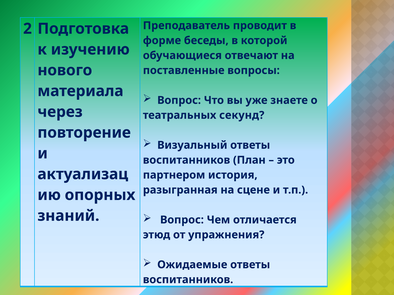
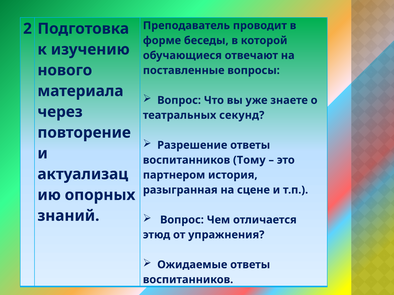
Визуальный: Визуальный -> Разрешение
План: План -> Тому
